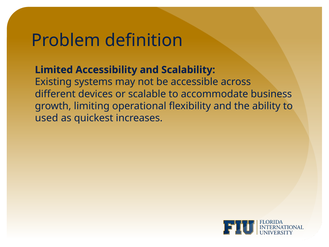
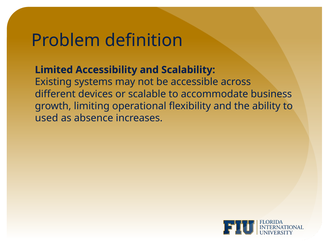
quickest: quickest -> absence
